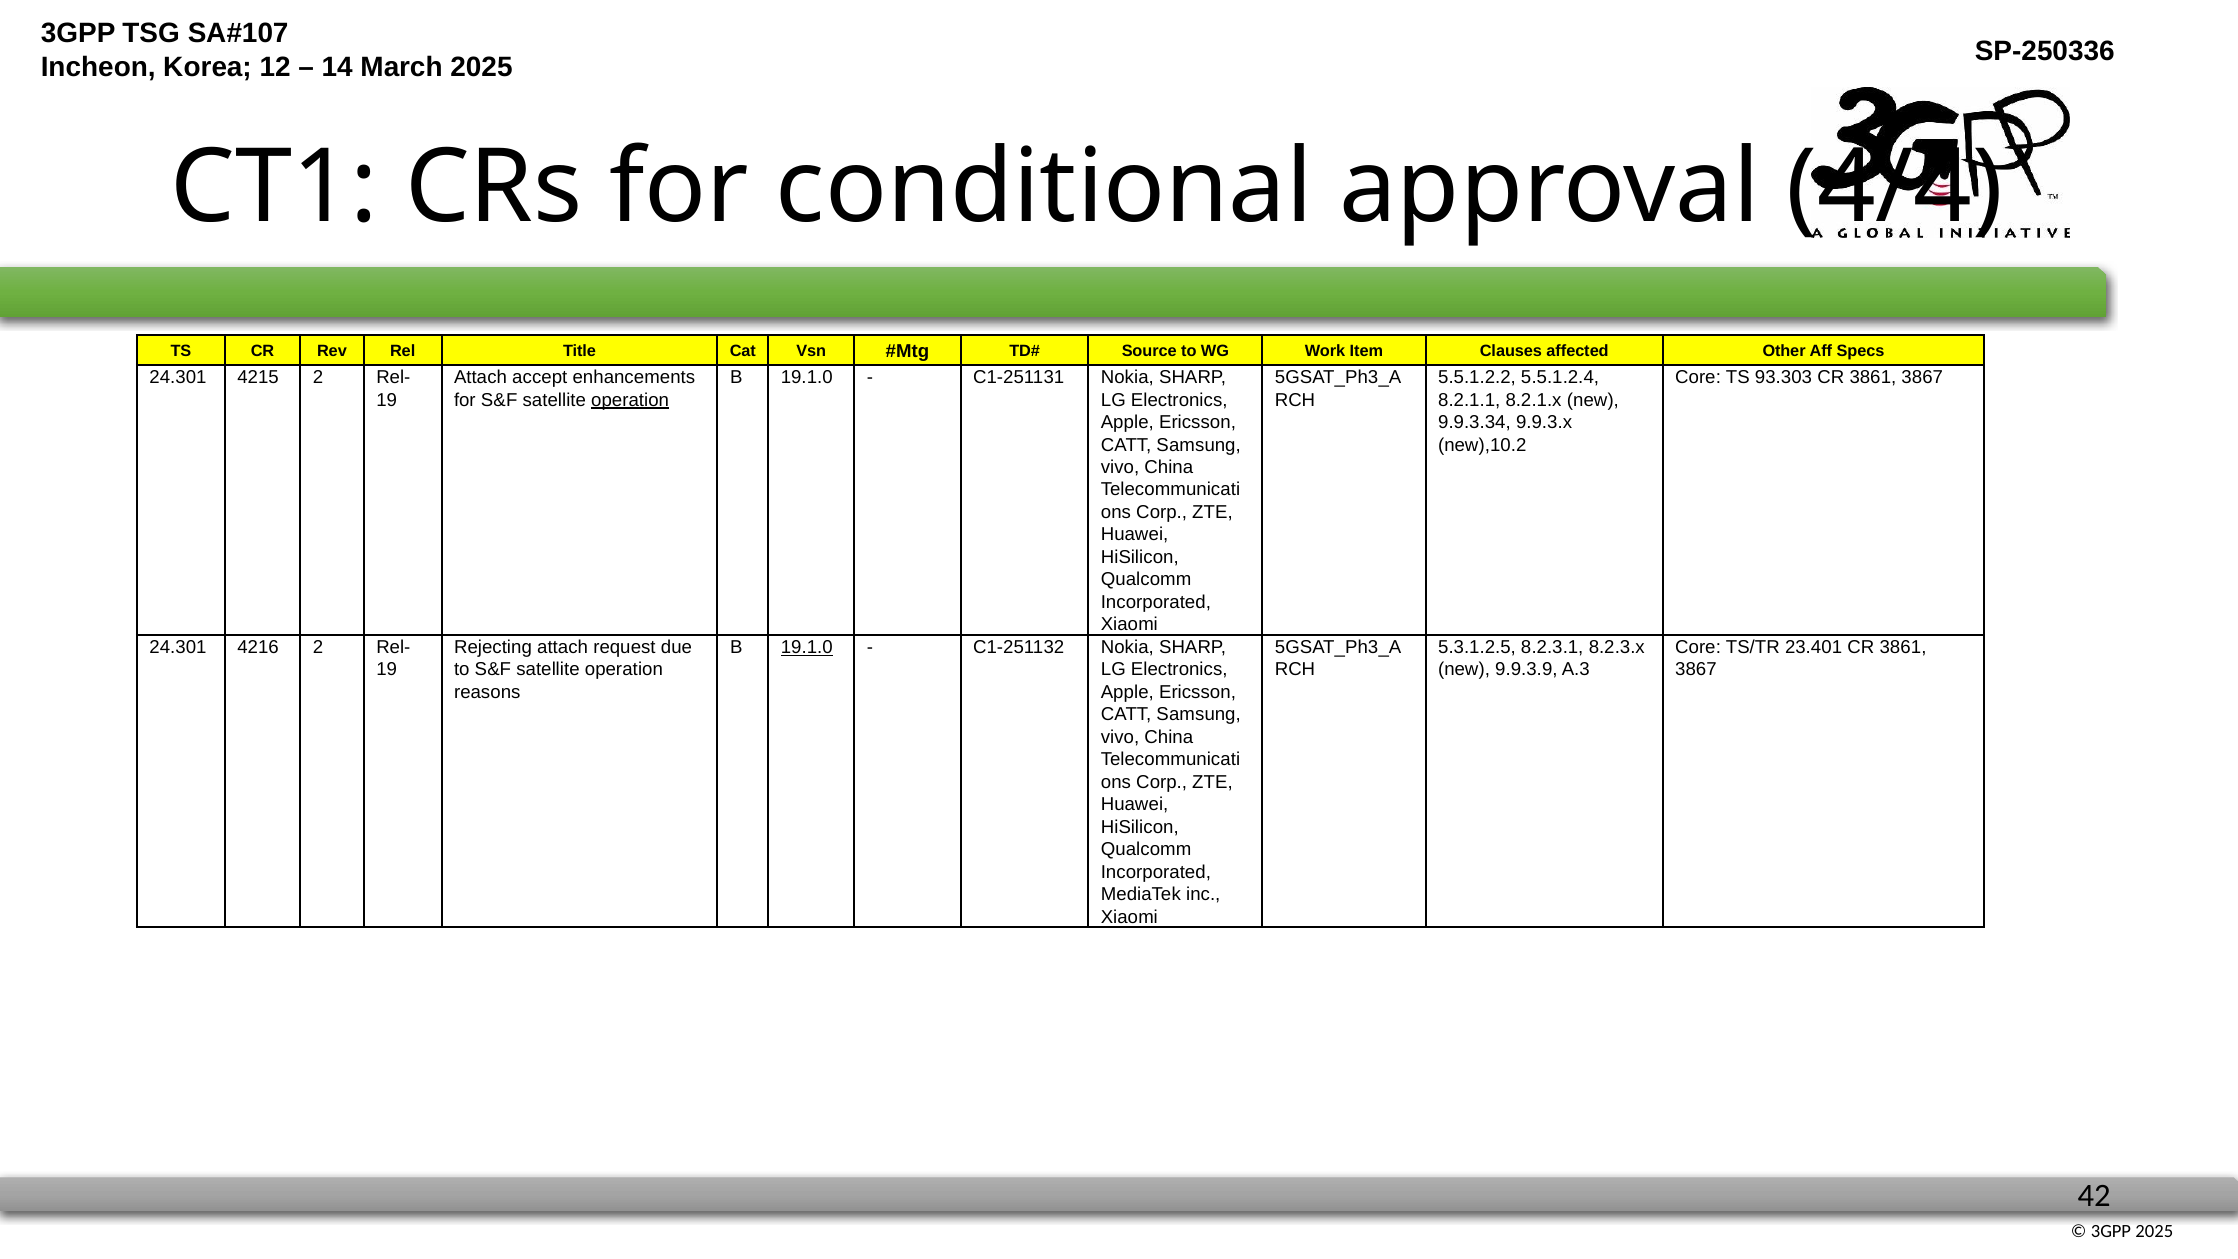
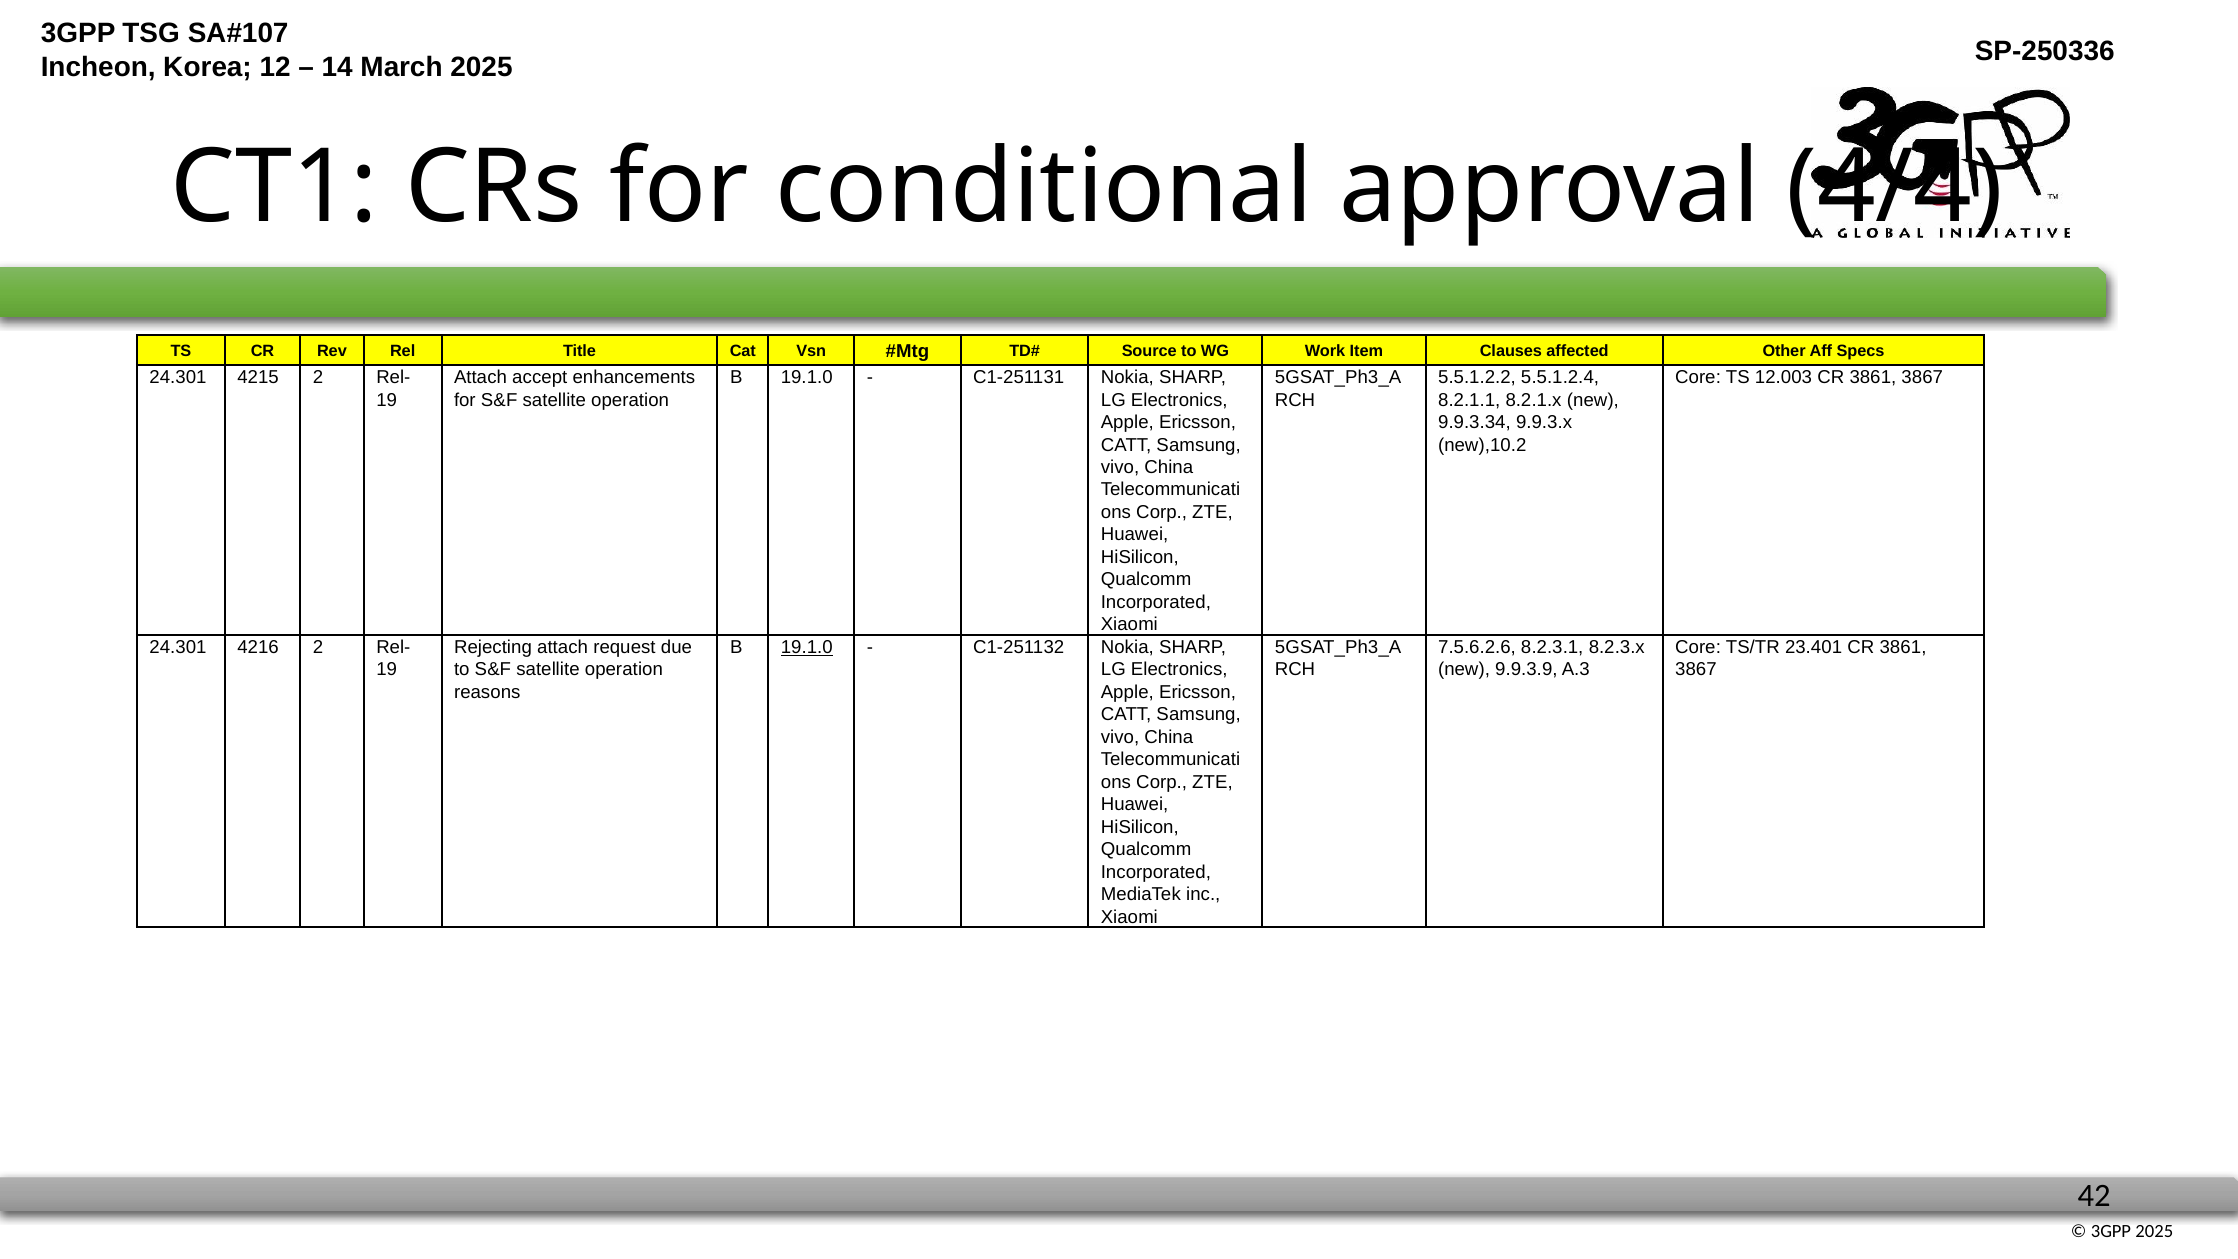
93.303: 93.303 -> 12.003
operation at (630, 400) underline: present -> none
5.3.1.2.5: 5.3.1.2.5 -> 7.5.6.2.6
